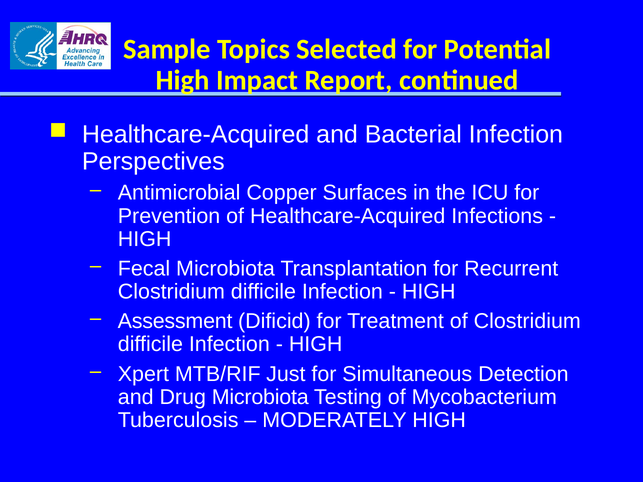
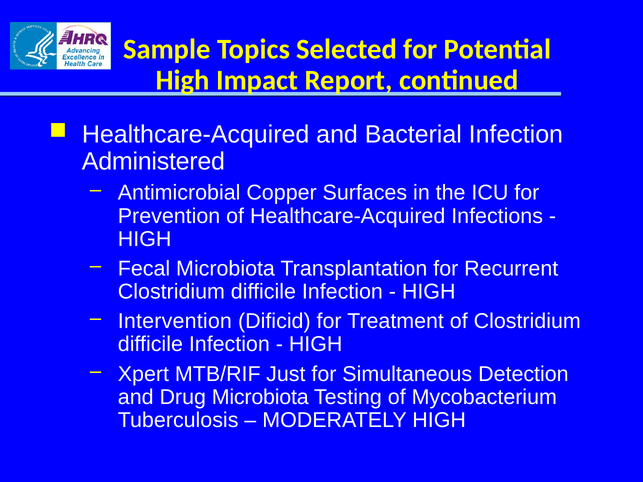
Perspectives: Perspectives -> Administered
Assessment: Assessment -> Intervention
